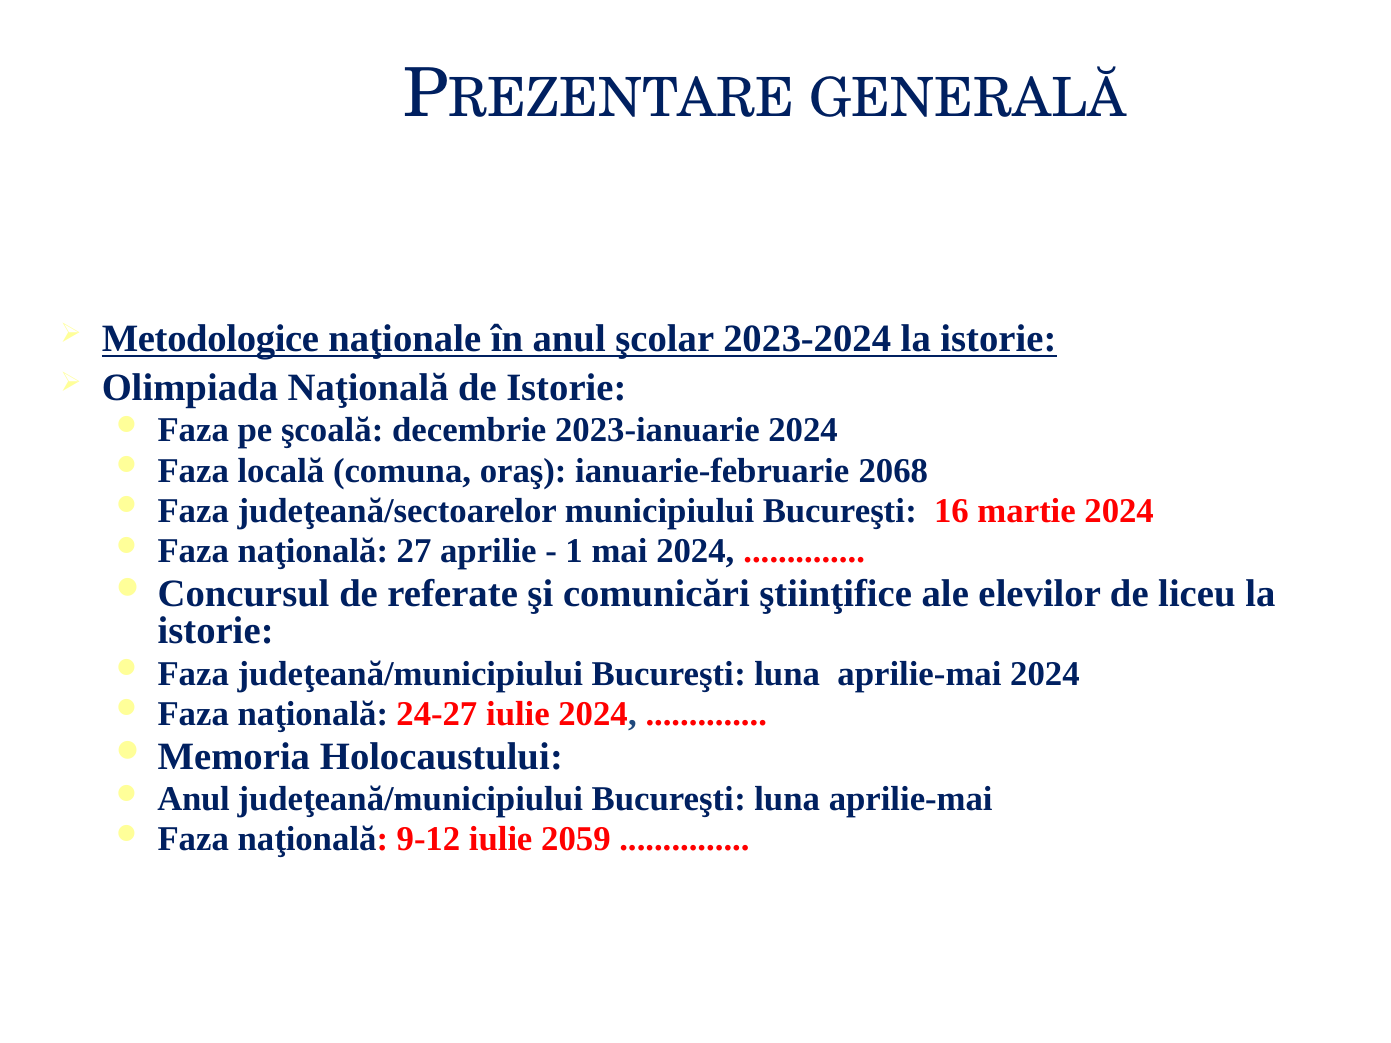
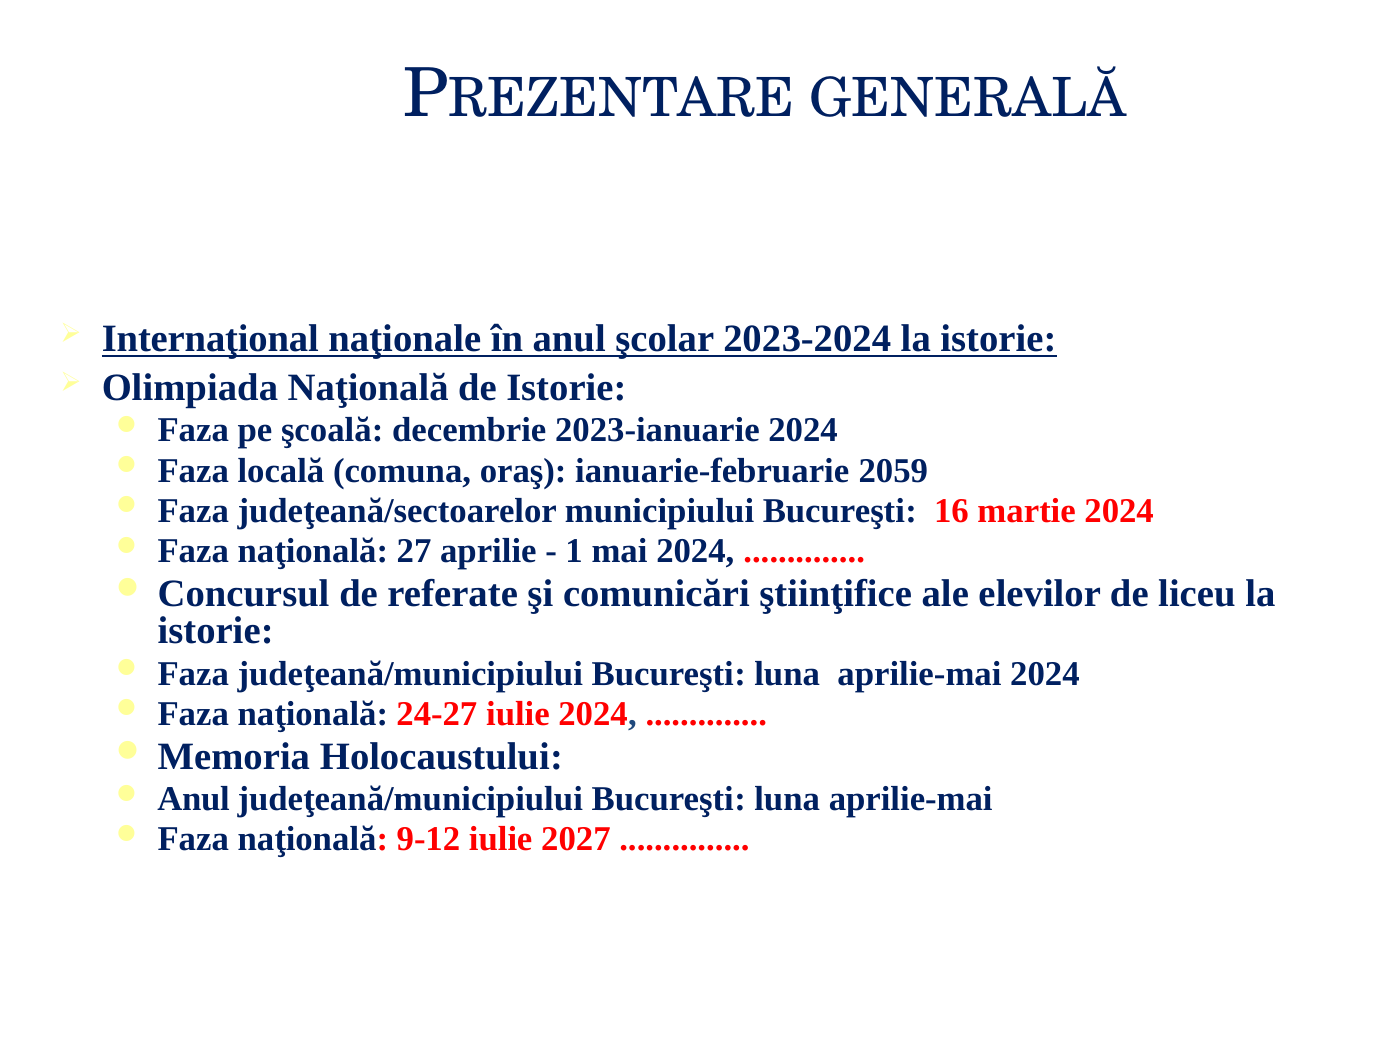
Metodologice: Metodologice -> Internaţional
2068: 2068 -> 2059
2059: 2059 -> 2027
